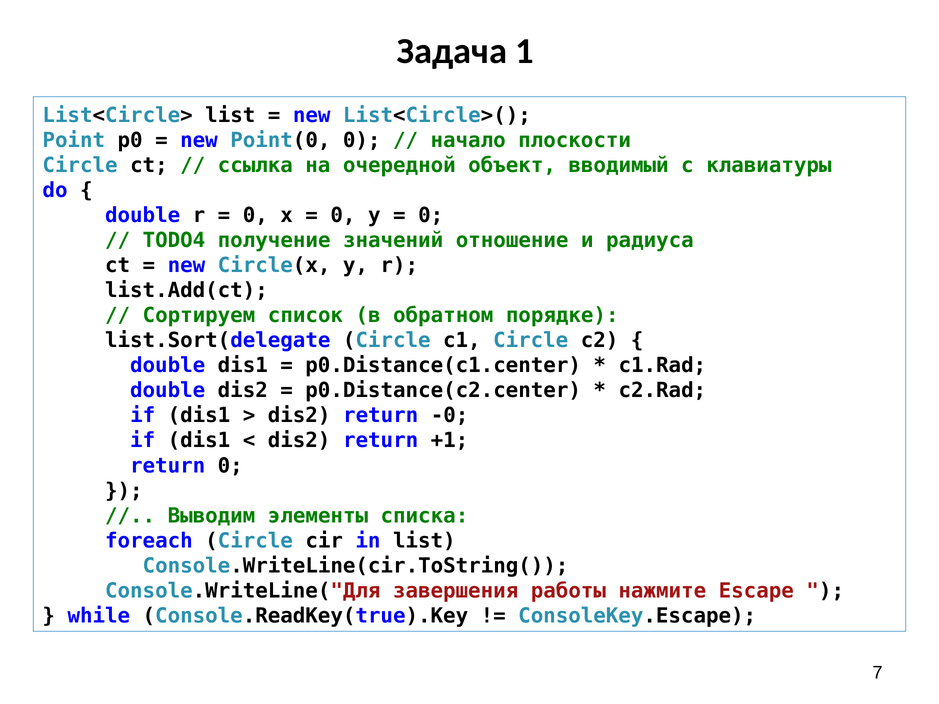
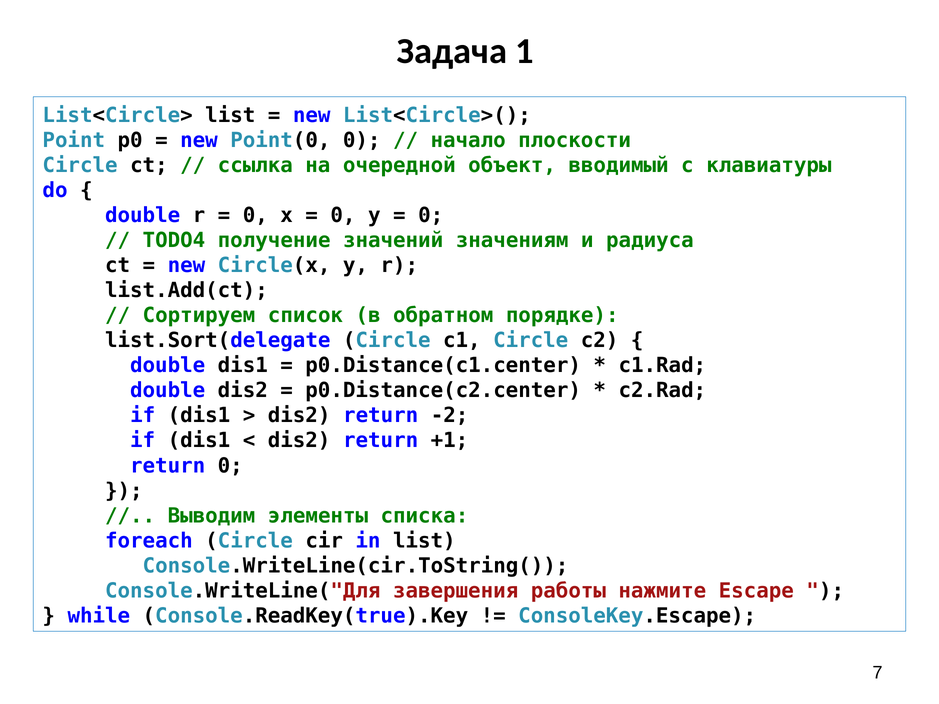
отношение: отношение -> значениям
-0: -0 -> -2
